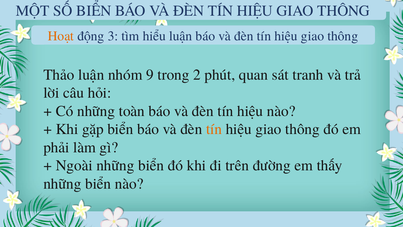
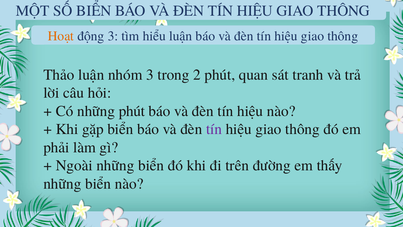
nhóm 9: 9 -> 3
những toàn: toàn -> phút
tín at (214, 129) colour: orange -> purple
